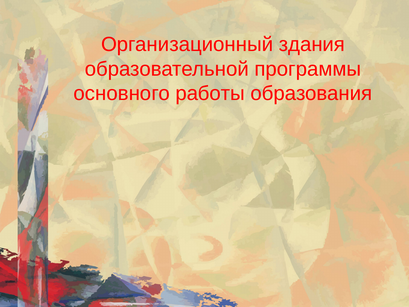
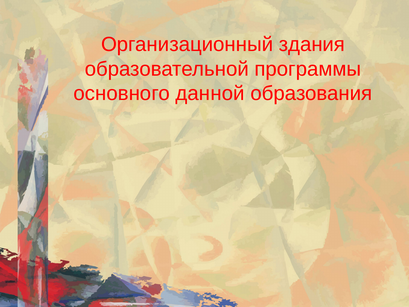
работы: работы -> данной
